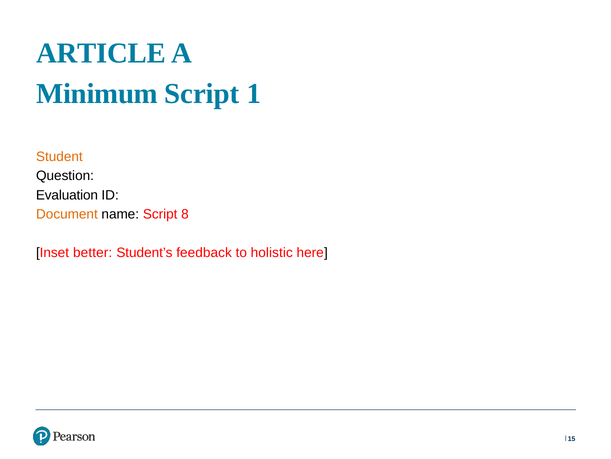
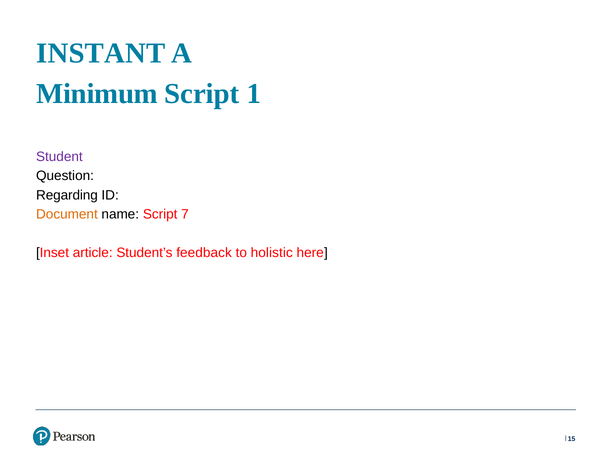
ARTICLE: ARTICLE -> INSTANT
Student colour: orange -> purple
Evaluation: Evaluation -> Regarding
8: 8 -> 7
better: better -> article
